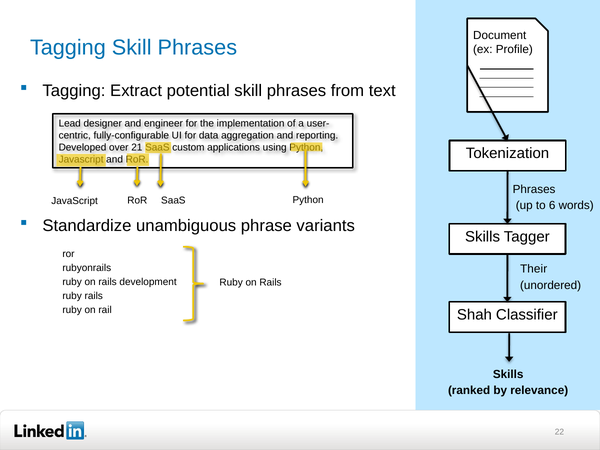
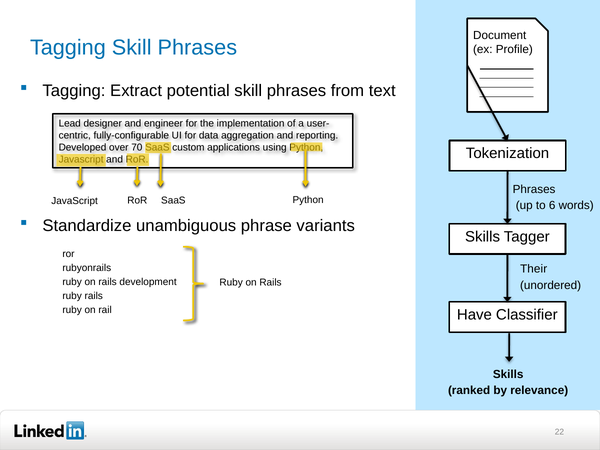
21: 21 -> 70
Shah: Shah -> Have
